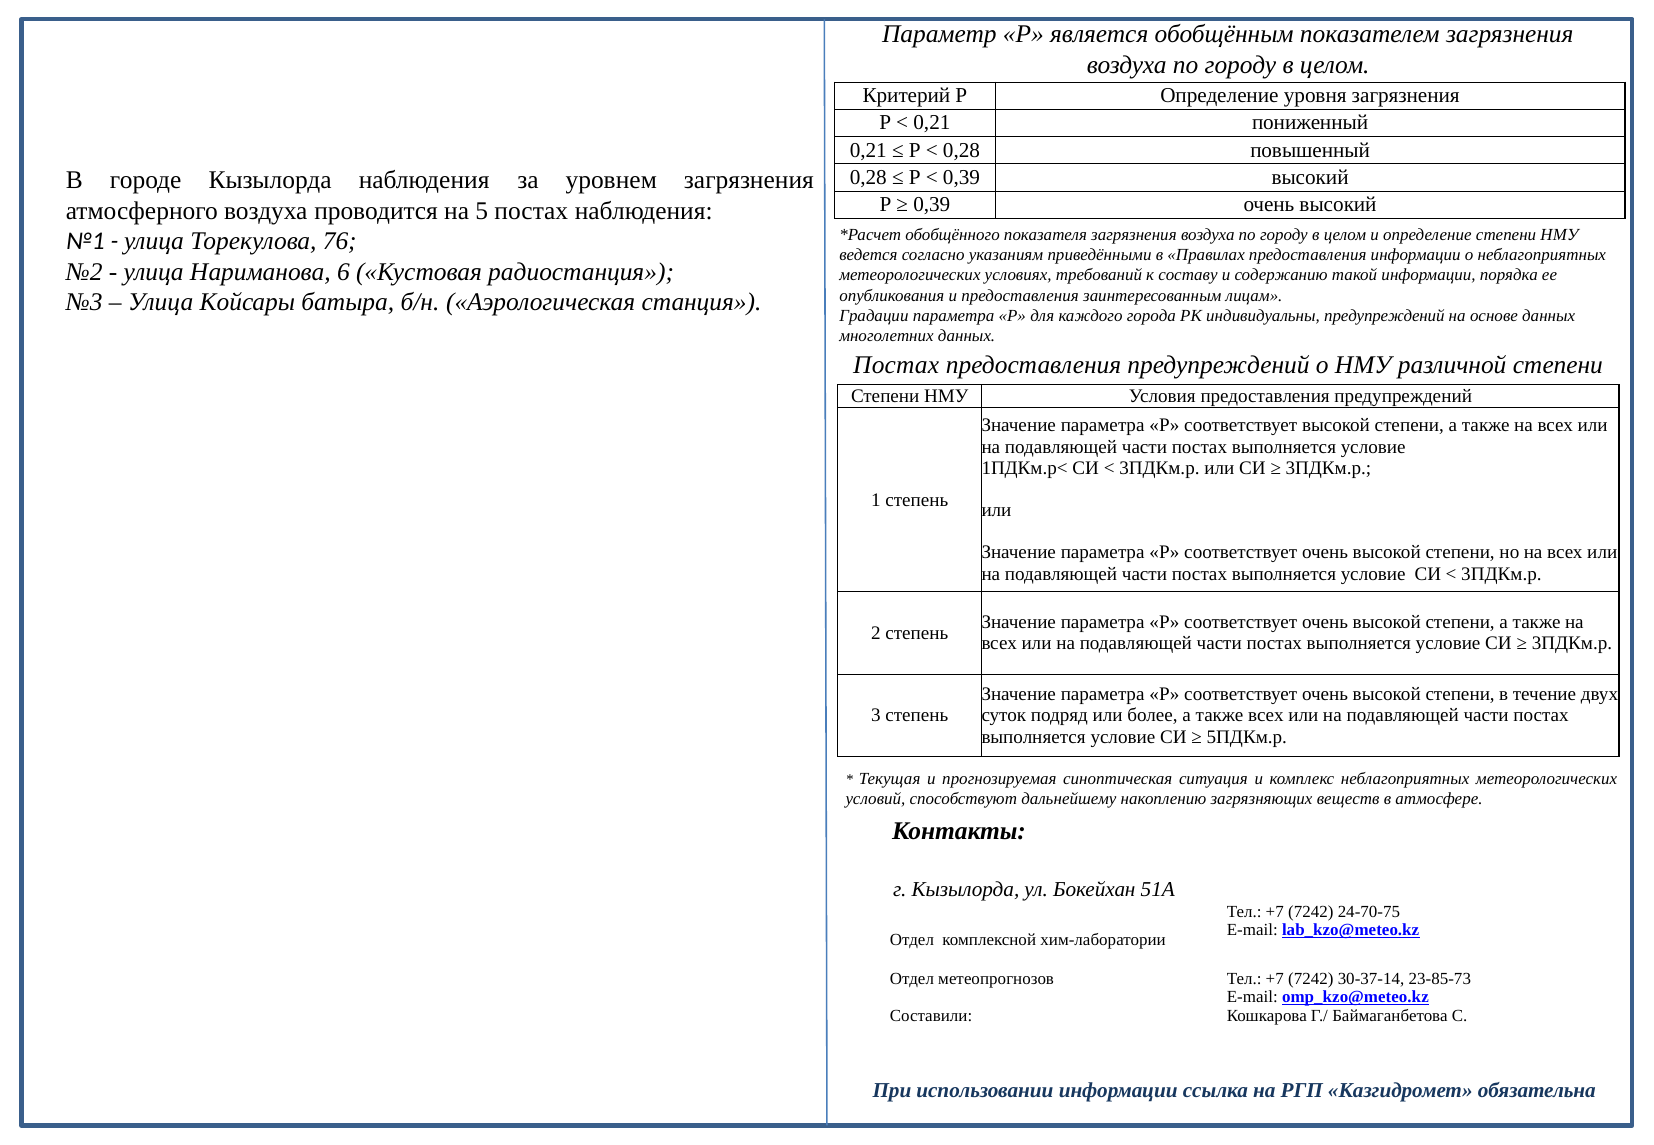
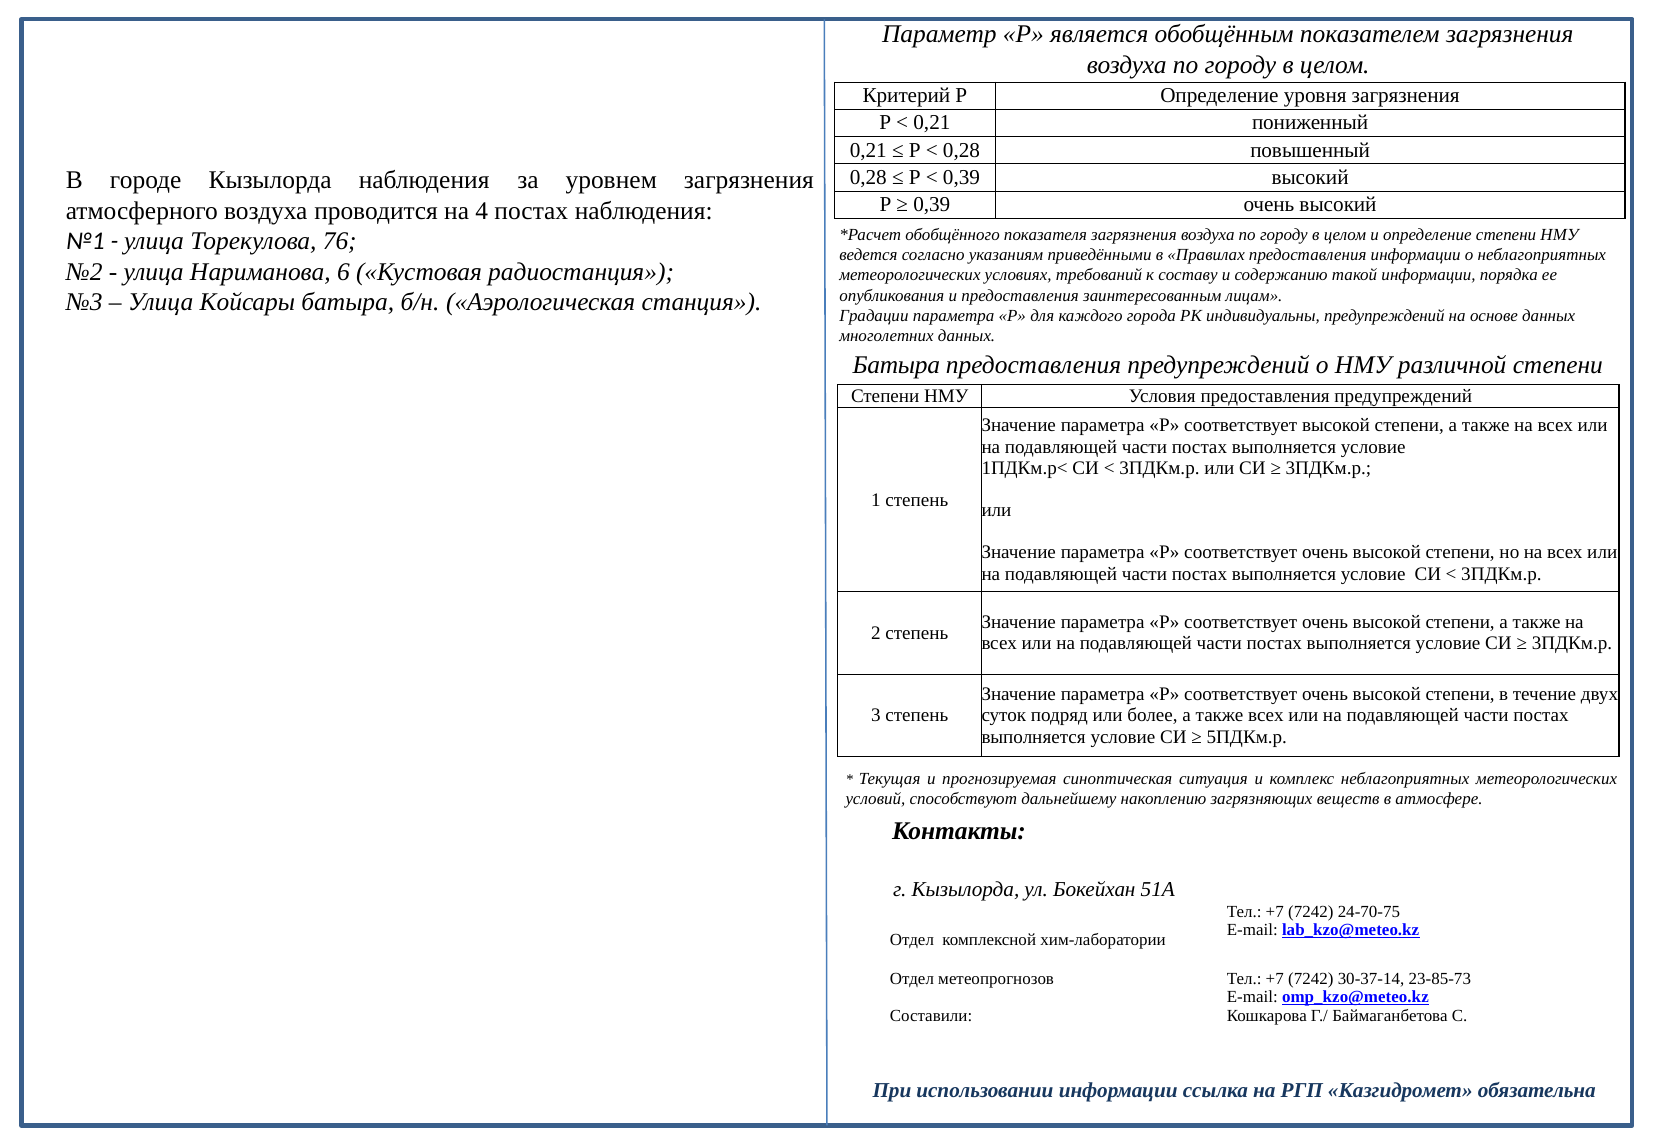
5: 5 -> 4
Постах at (896, 365): Постах -> Батыра
